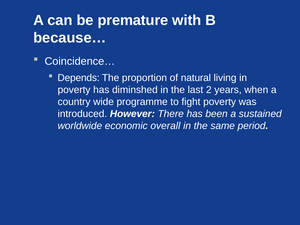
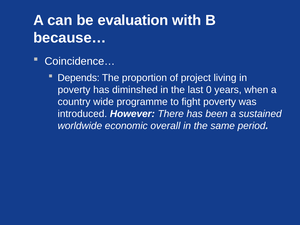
premature: premature -> evaluation
natural: natural -> project
2: 2 -> 0
